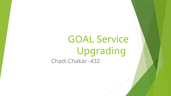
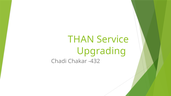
GOAL: GOAL -> THAN
